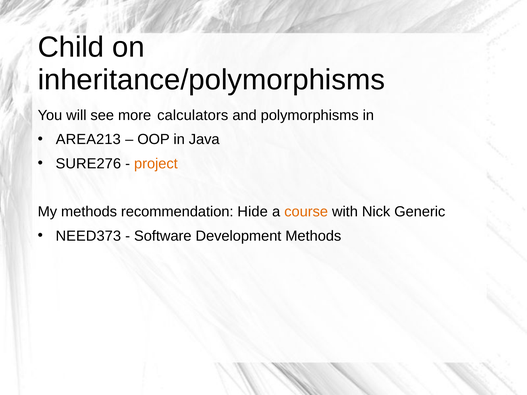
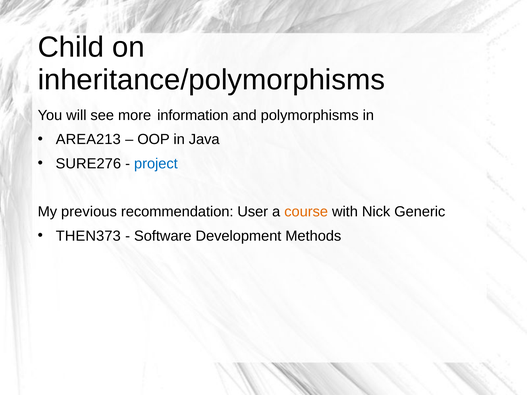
calculators: calculators -> information
project colour: orange -> blue
My methods: methods -> previous
Hide: Hide -> User
NEED373: NEED373 -> THEN373
